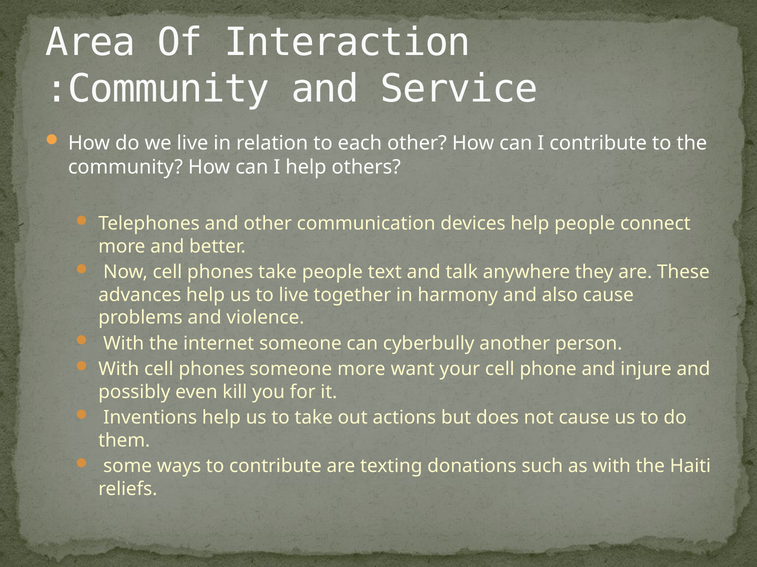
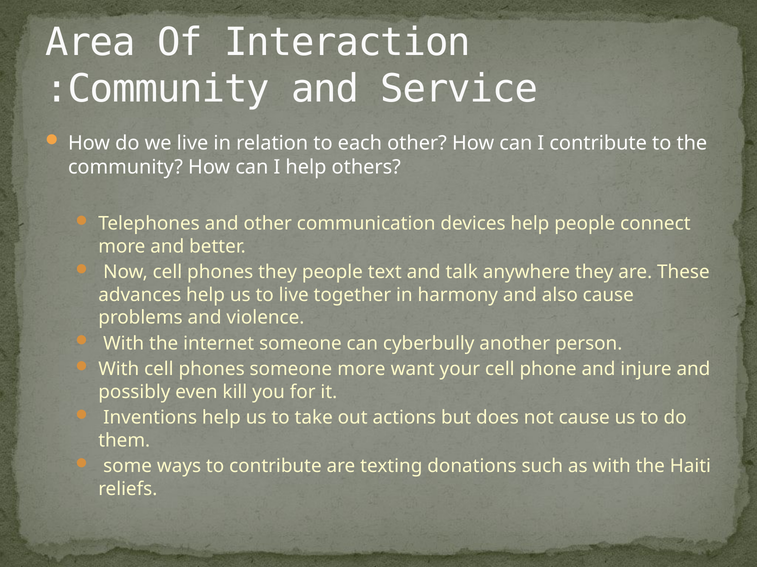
phones take: take -> they
